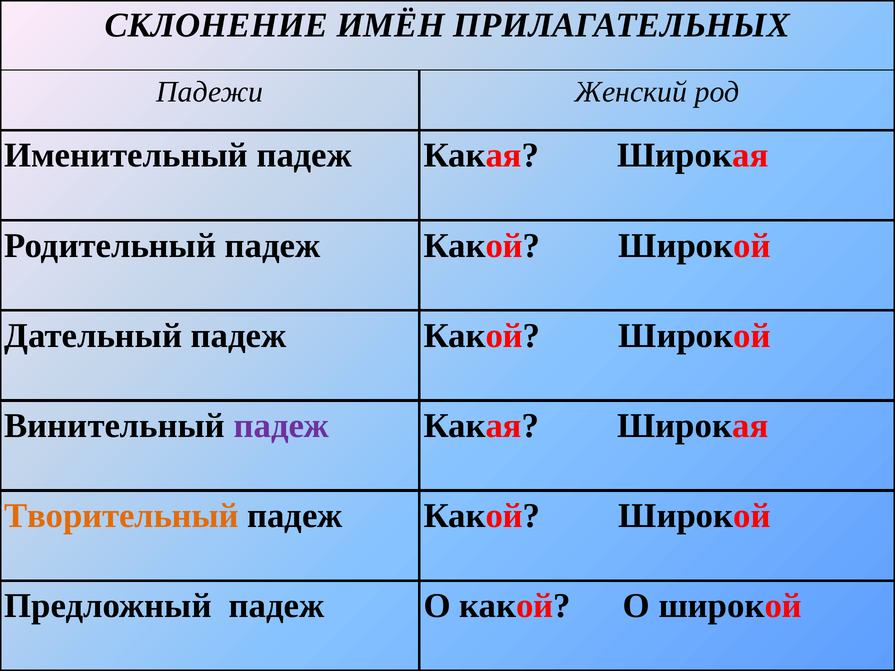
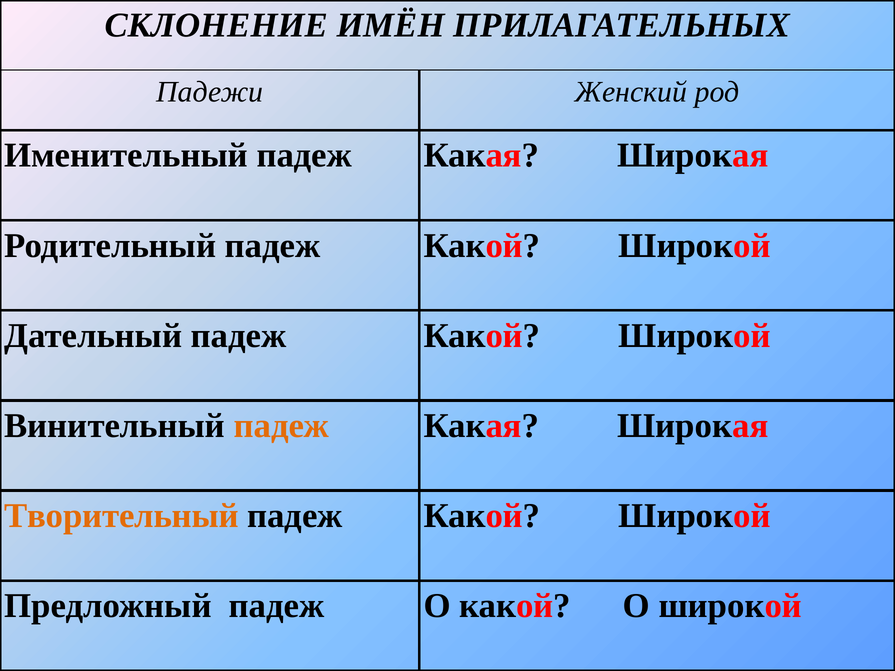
падеж at (281, 426) colour: purple -> orange
